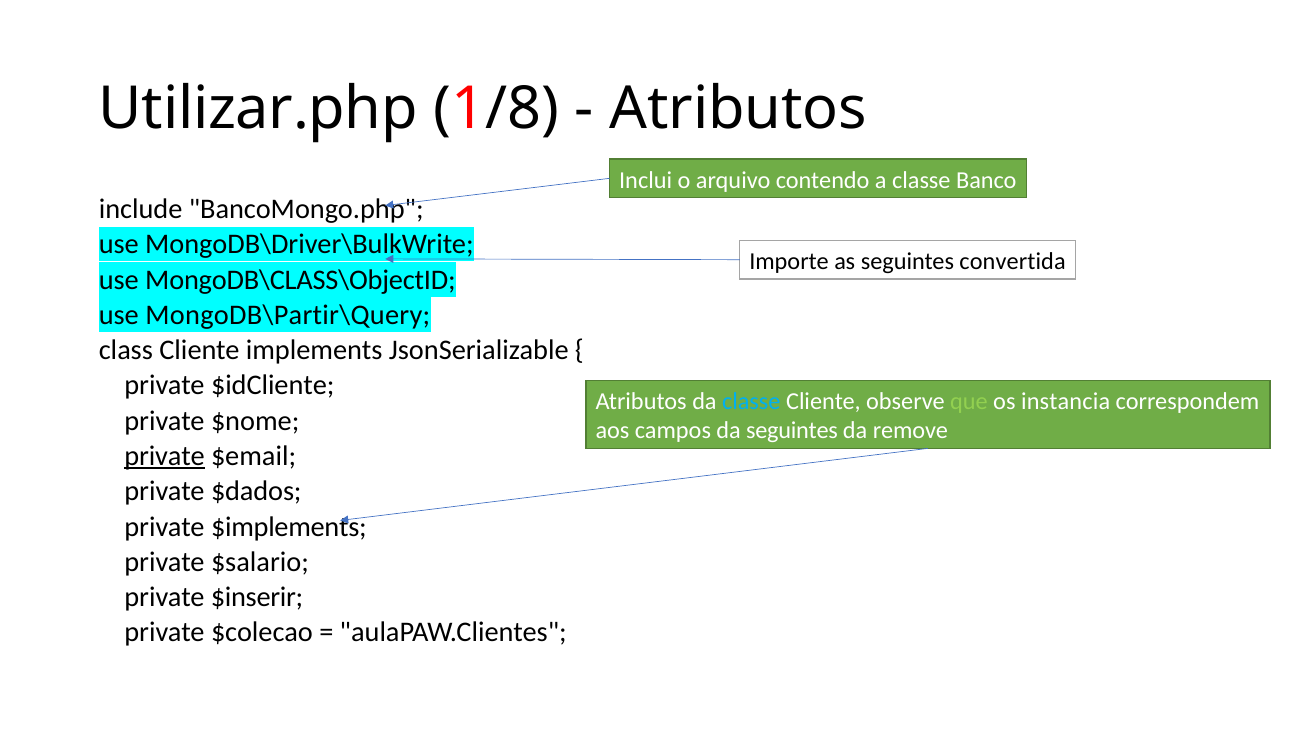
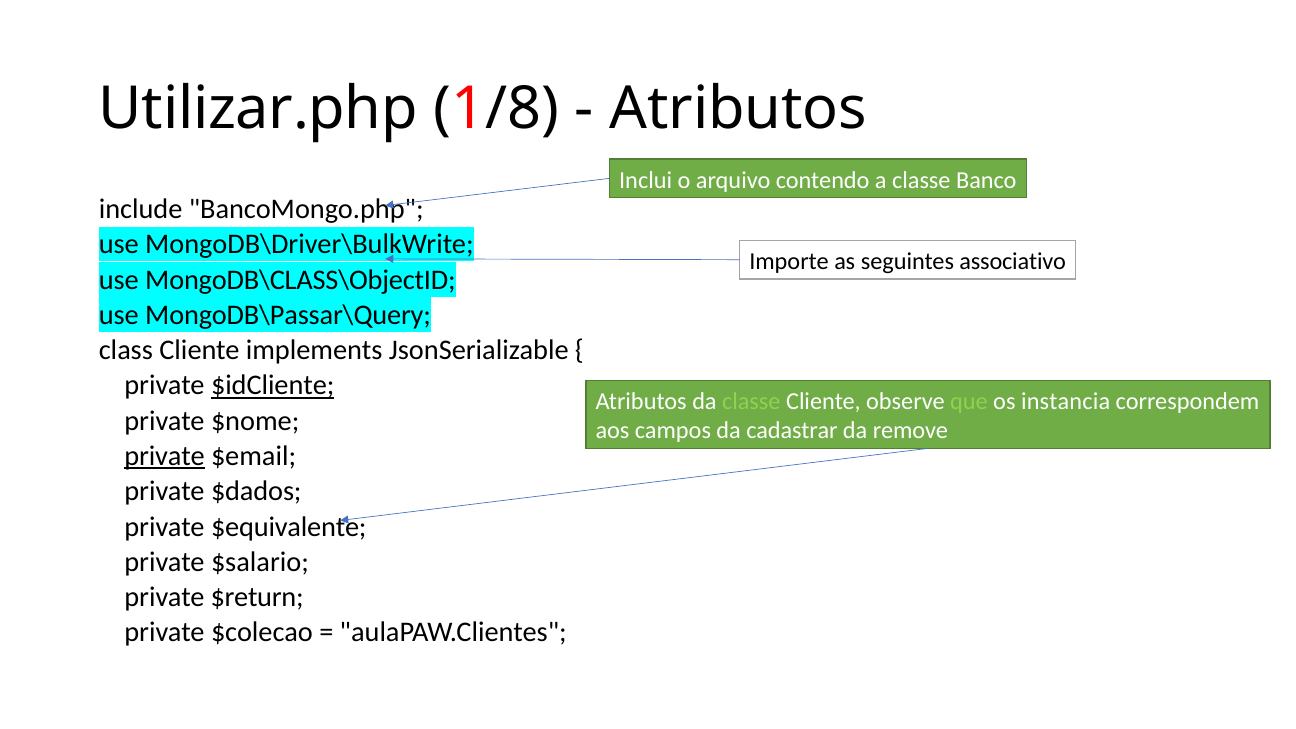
convertida: convertida -> associativo
MongoDB\Partir\Query: MongoDB\Partir\Query -> MongoDB\Passar\Query
$idCliente underline: none -> present
classe at (751, 402) colour: light blue -> light green
da seguintes: seguintes -> cadastrar
$implements: $implements -> $equivalente
$inserir: $inserir -> $return
